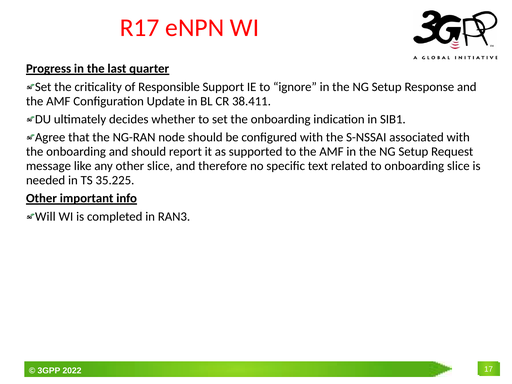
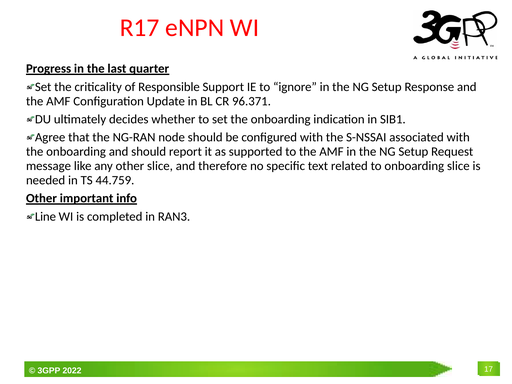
38.411: 38.411 -> 96.371
35.225: 35.225 -> 44.759
Will: Will -> Line
